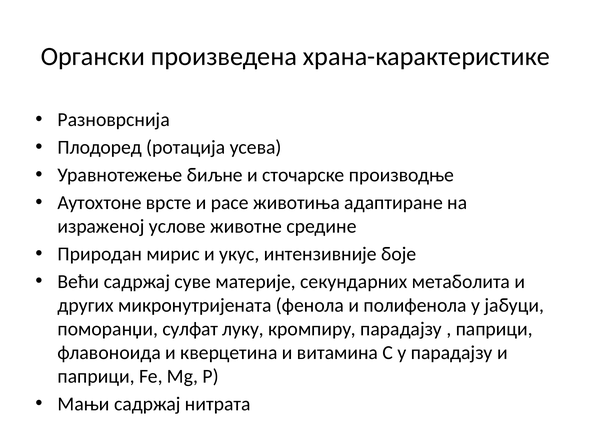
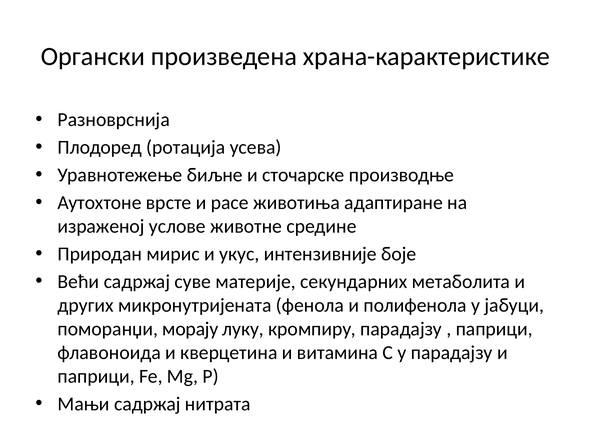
сулфат: сулфат -> морају
